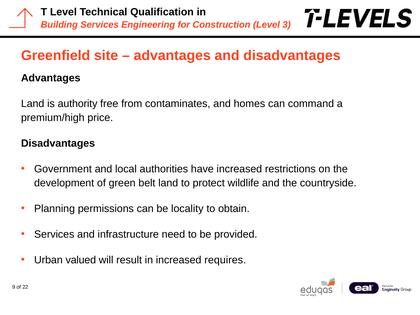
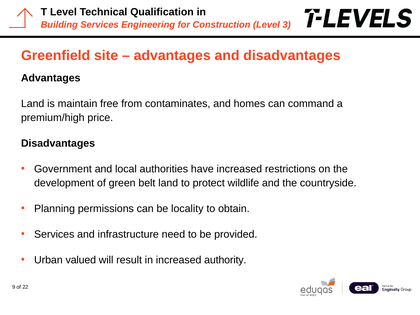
authority: authority -> maintain
requires: requires -> authority
